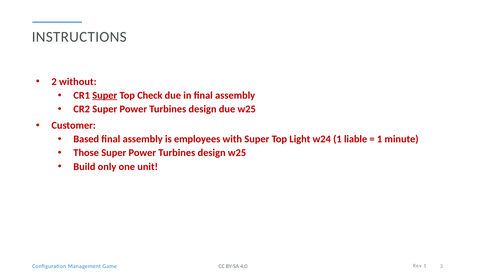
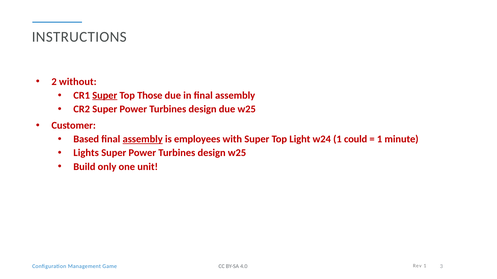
Check: Check -> Those
assembly at (143, 139) underline: none -> present
liable: liable -> could
Those: Those -> Lights
